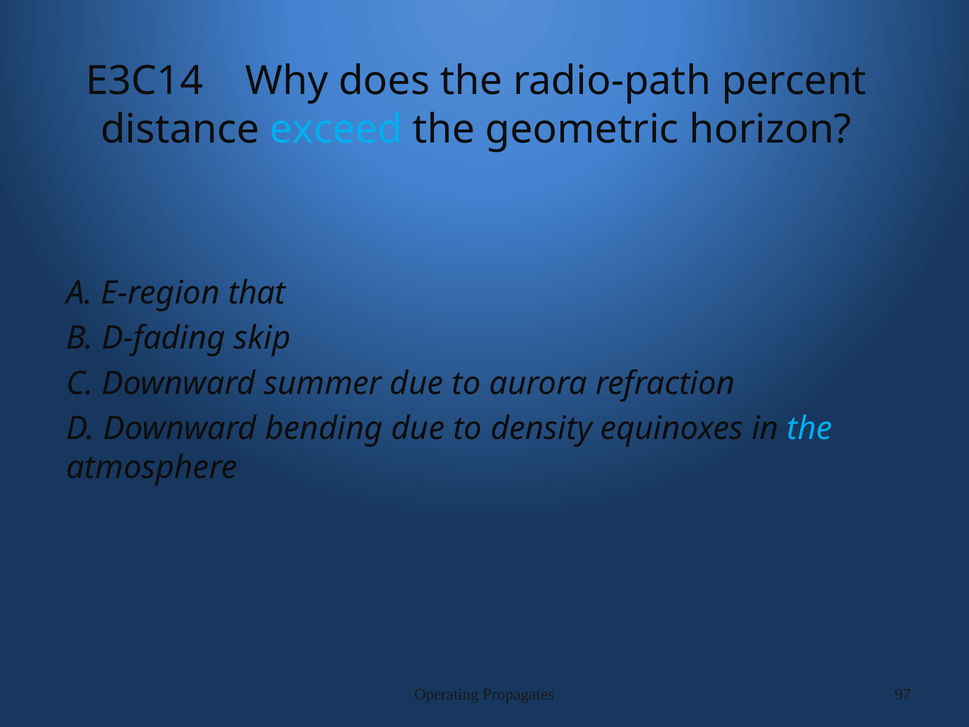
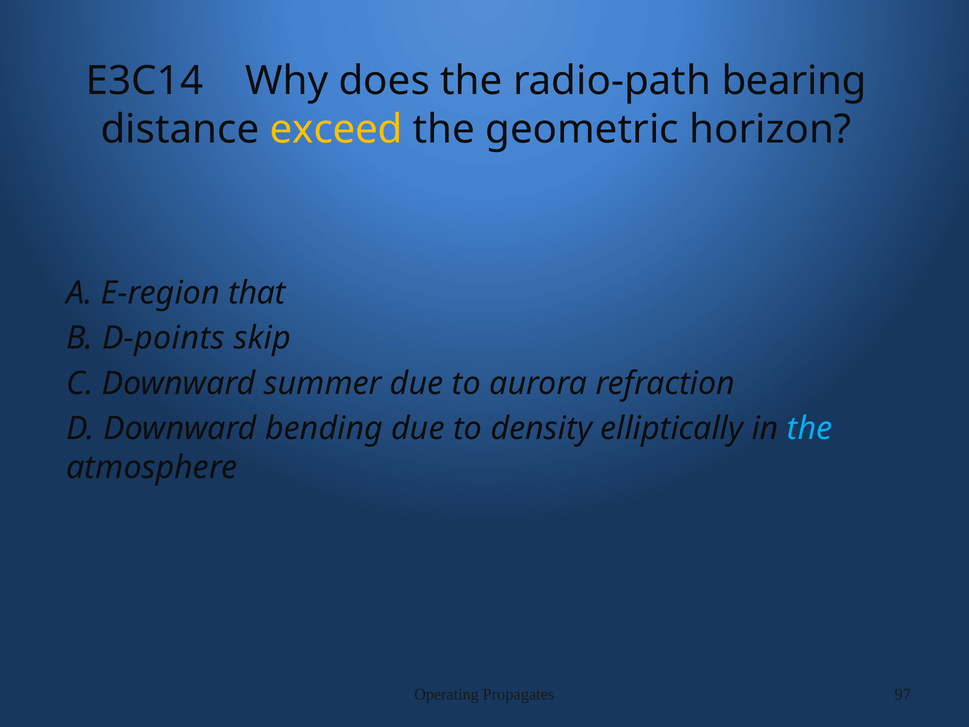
percent: percent -> bearing
exceed colour: light blue -> yellow
D-fading: D-fading -> D-points
equinoxes: equinoxes -> elliptically
